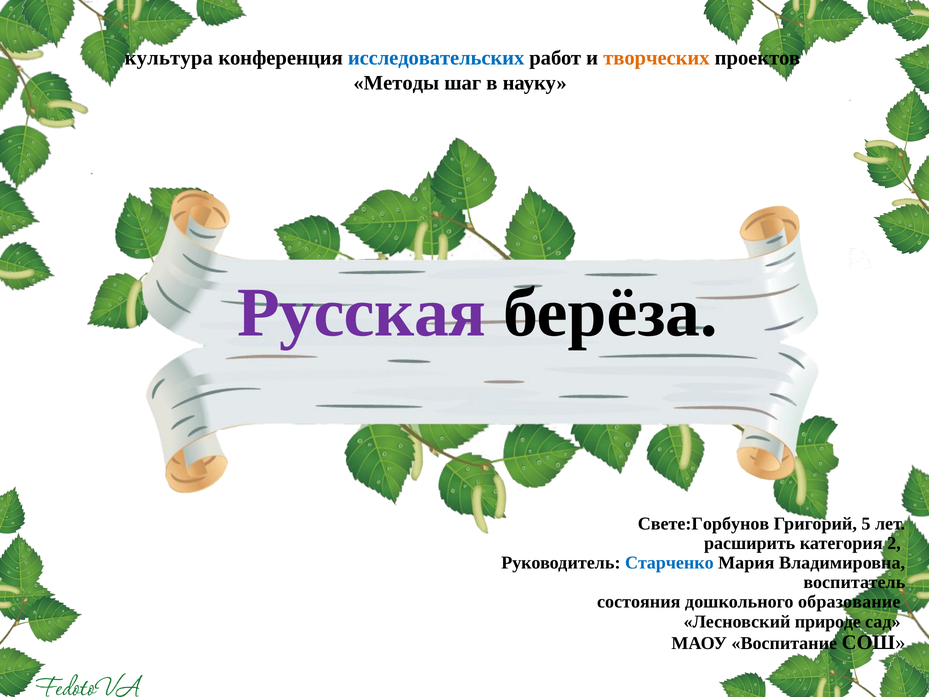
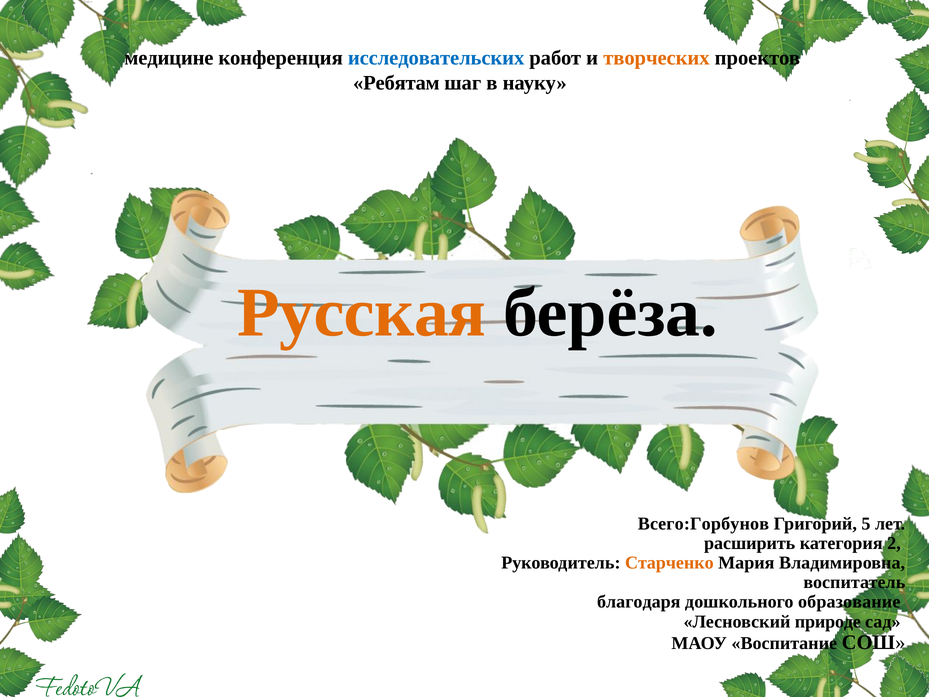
культура: культура -> медицине
Методы: Методы -> Ребятам
Русская colour: purple -> orange
Свете:Горбунов: Свете:Горбунов -> Всего:Горбунов
Старченко colour: blue -> orange
состояния: состояния -> благодаря
